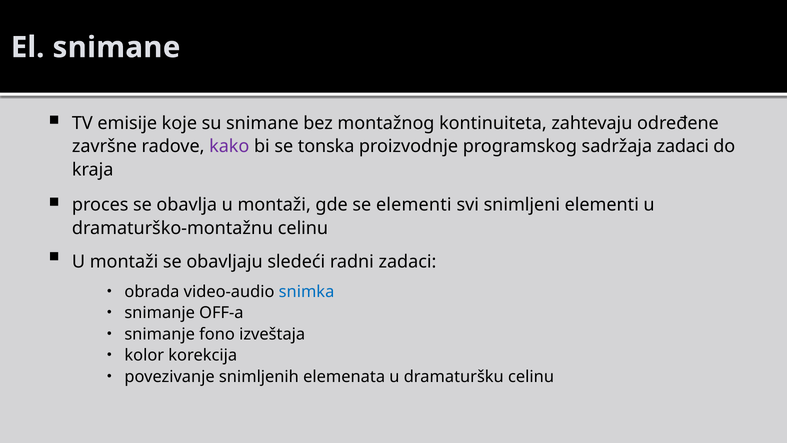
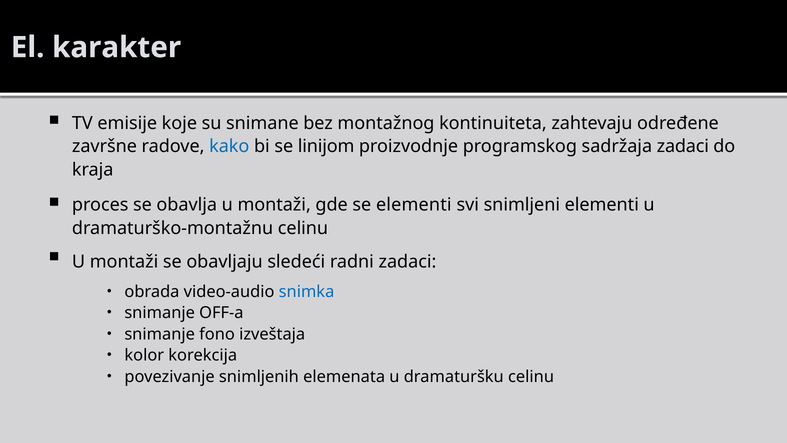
El snimane: snimane -> karakter
kako colour: purple -> blue
tonska: tonska -> linijom
